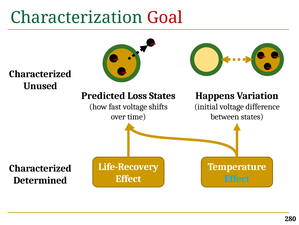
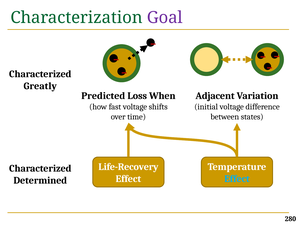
Goal colour: red -> purple
Unused: Unused -> Greatly
Loss States: States -> When
Happens: Happens -> Adjacent
